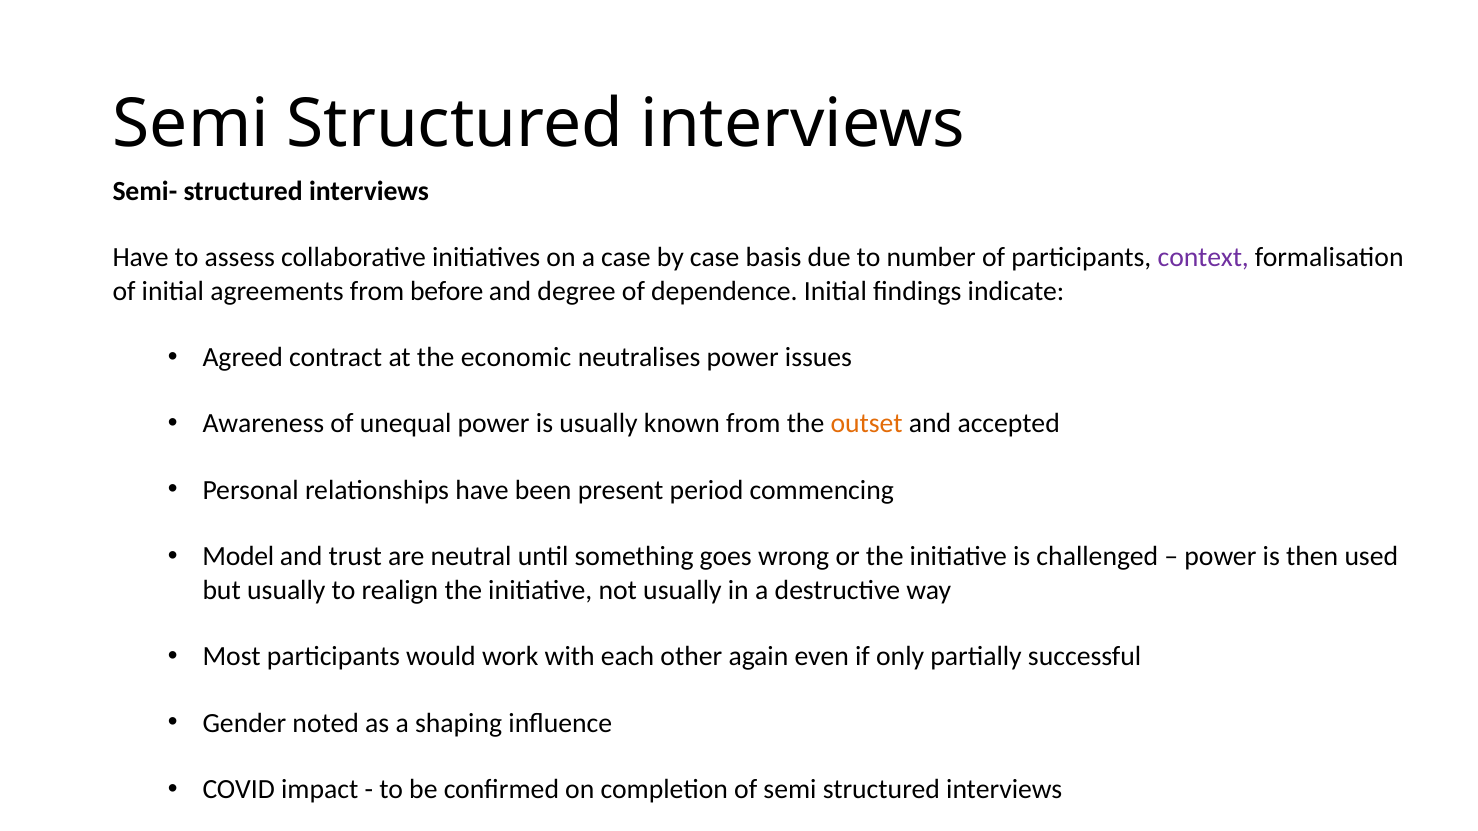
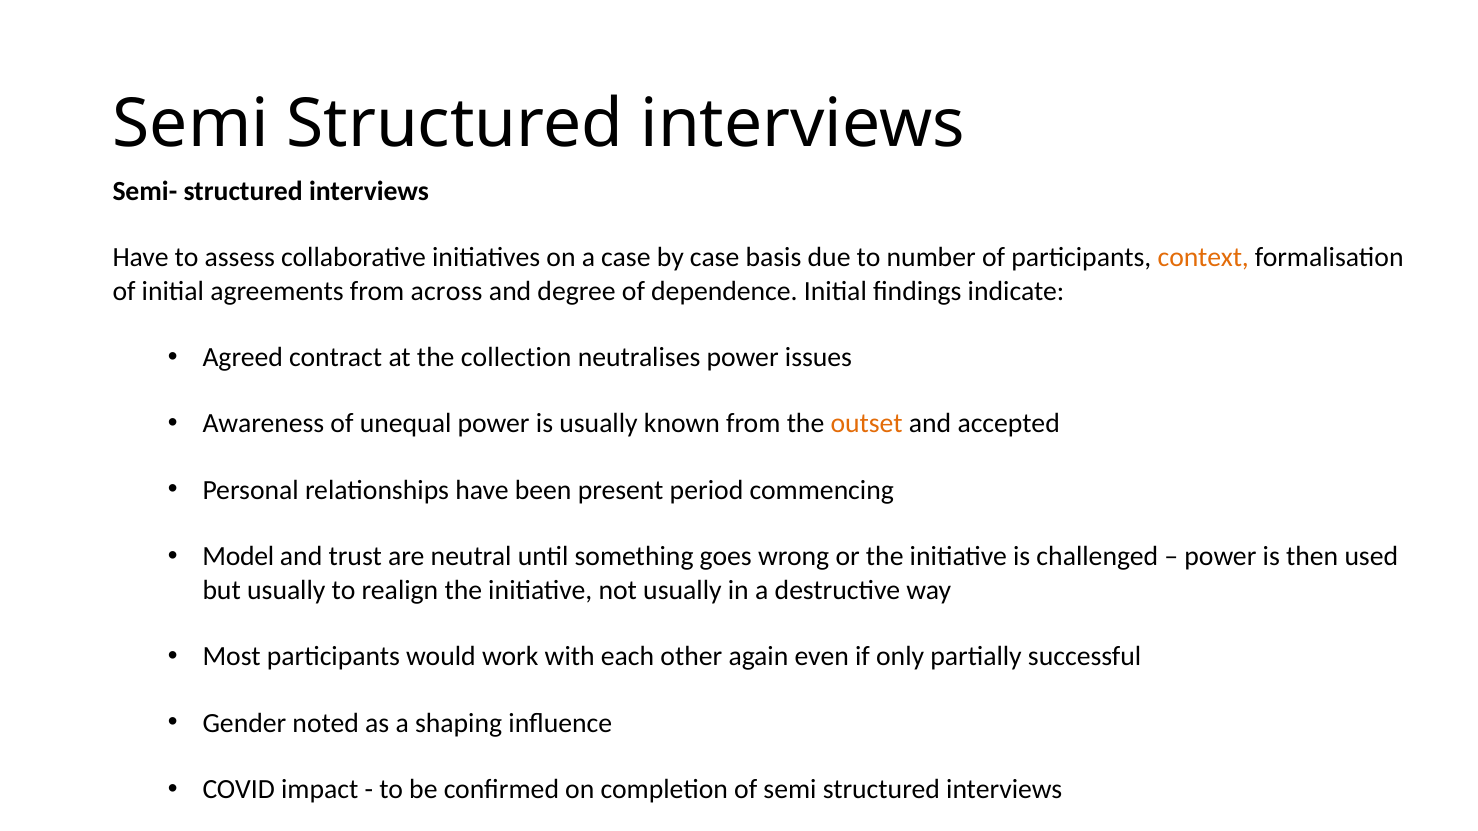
context colour: purple -> orange
before: before -> across
economic: economic -> collection
